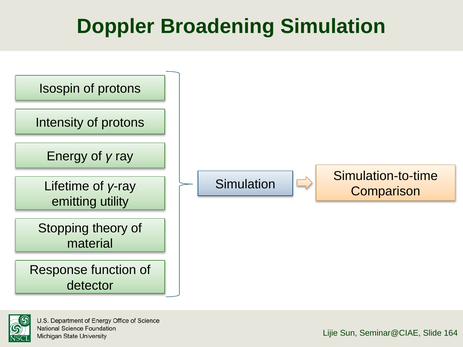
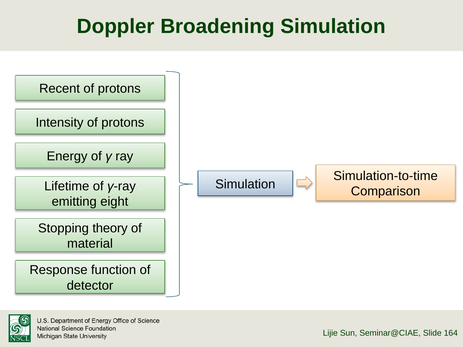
Isospin: Isospin -> Recent
utility: utility -> eight
